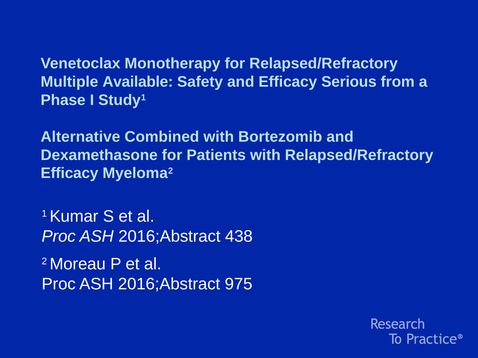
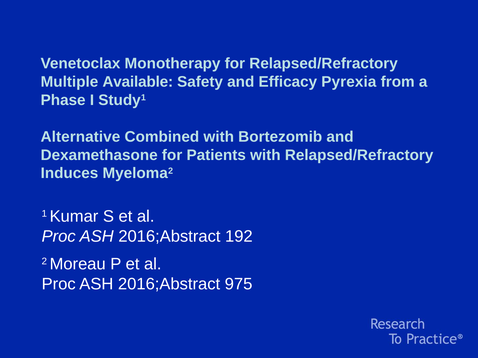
Serious: Serious -> Pyrexia
Efficacy at (69, 173): Efficacy -> Induces
438: 438 -> 192
